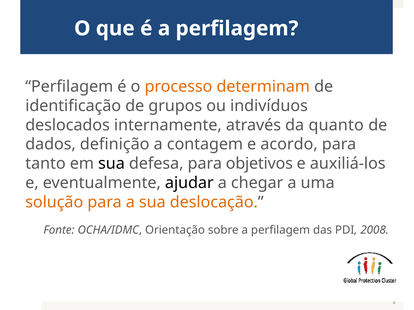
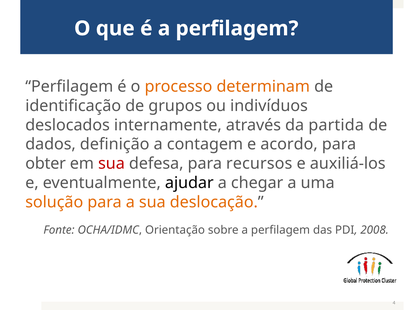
quanto: quanto -> partida
tanto: tanto -> obter
sua at (111, 164) colour: black -> red
objetivos: objetivos -> recursos
